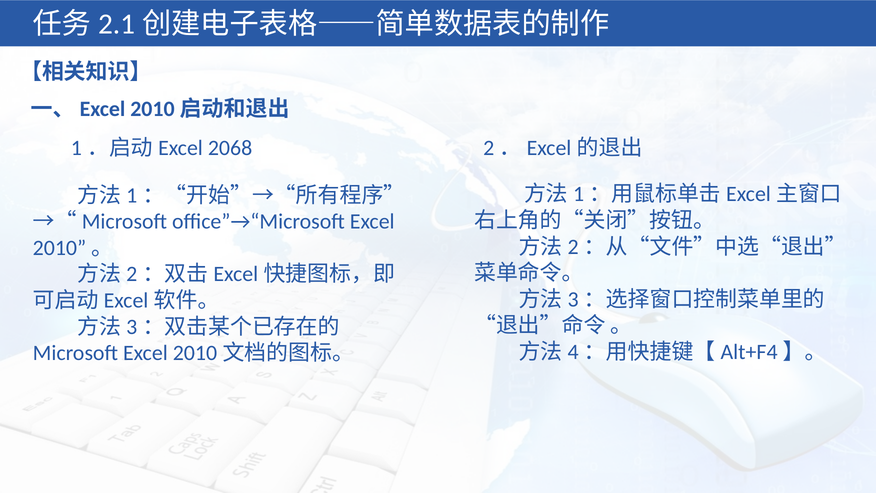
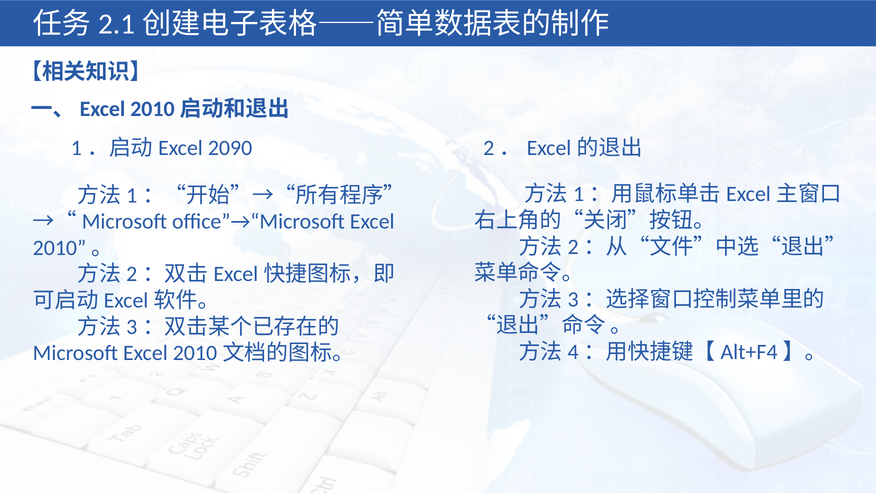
2068: 2068 -> 2090
